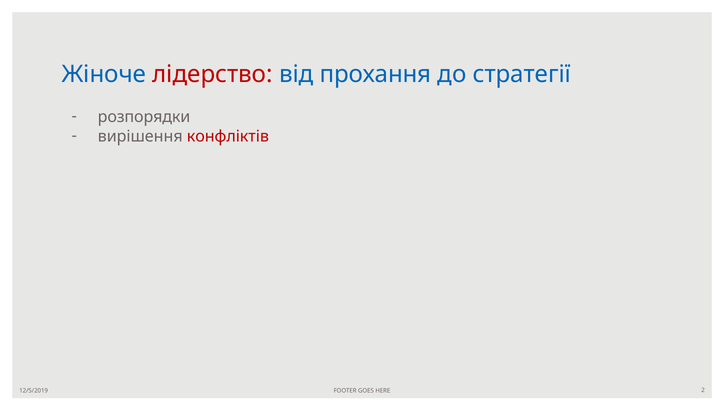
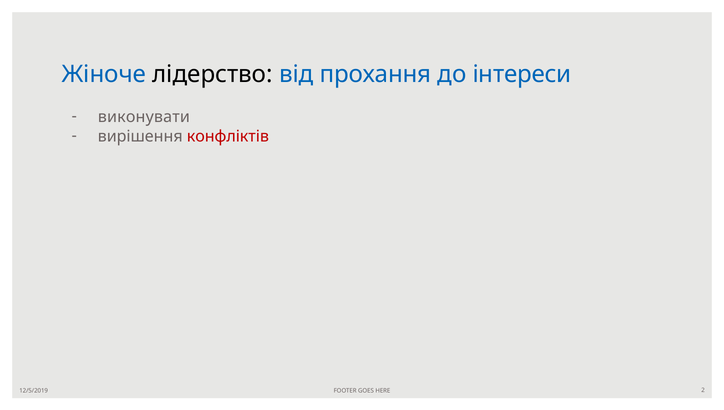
лідерство colour: red -> black
стратегії: стратегії -> інтереси
розпорядки: розпорядки -> виконувати
